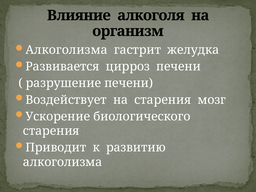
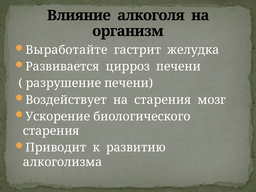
Алкоголизма at (67, 50): Алкоголизма -> Выработайте
